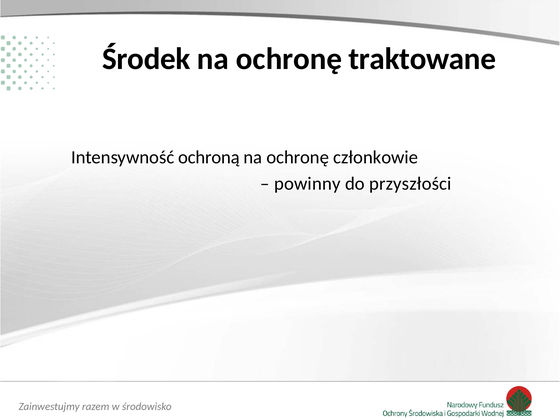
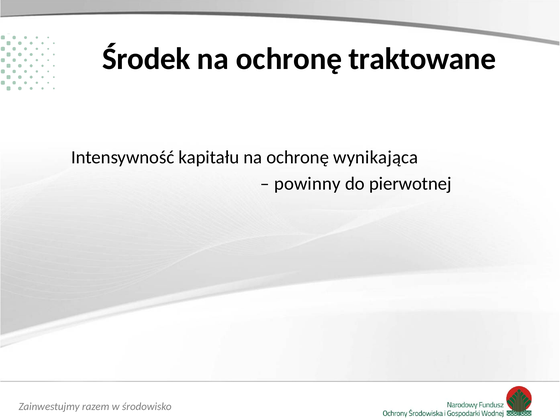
ochroną: ochroną -> kapitału
członkowie: członkowie -> wynikająca
przyszłości: przyszłości -> pierwotnej
